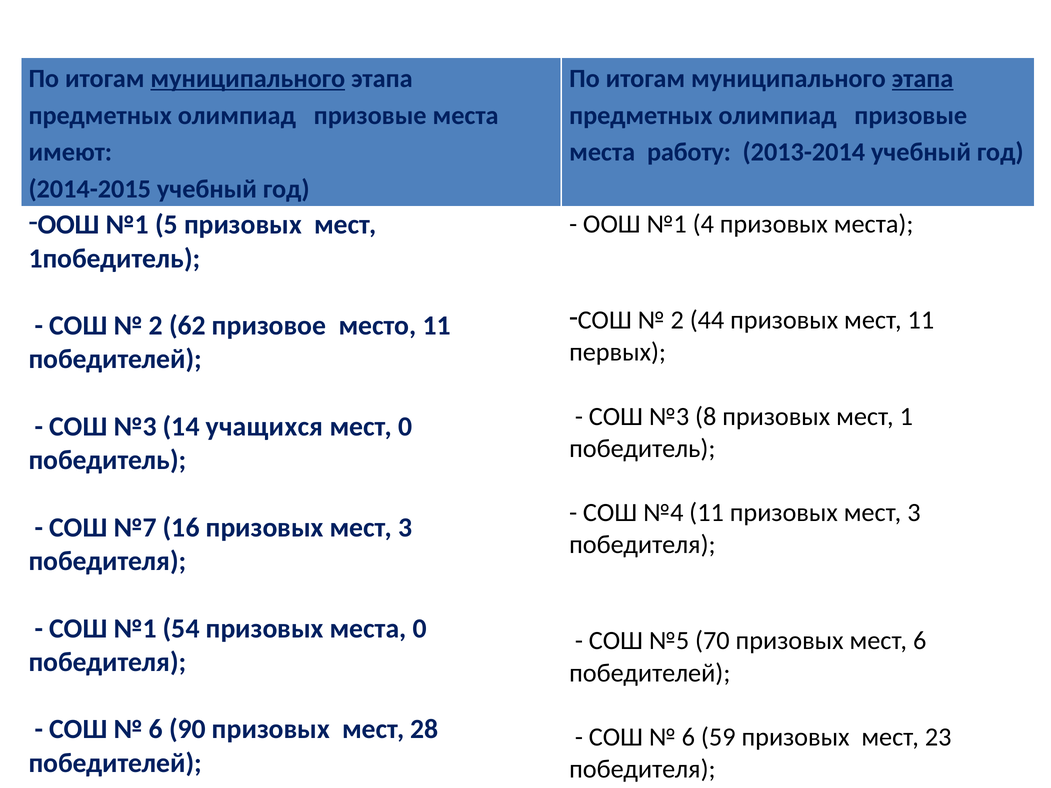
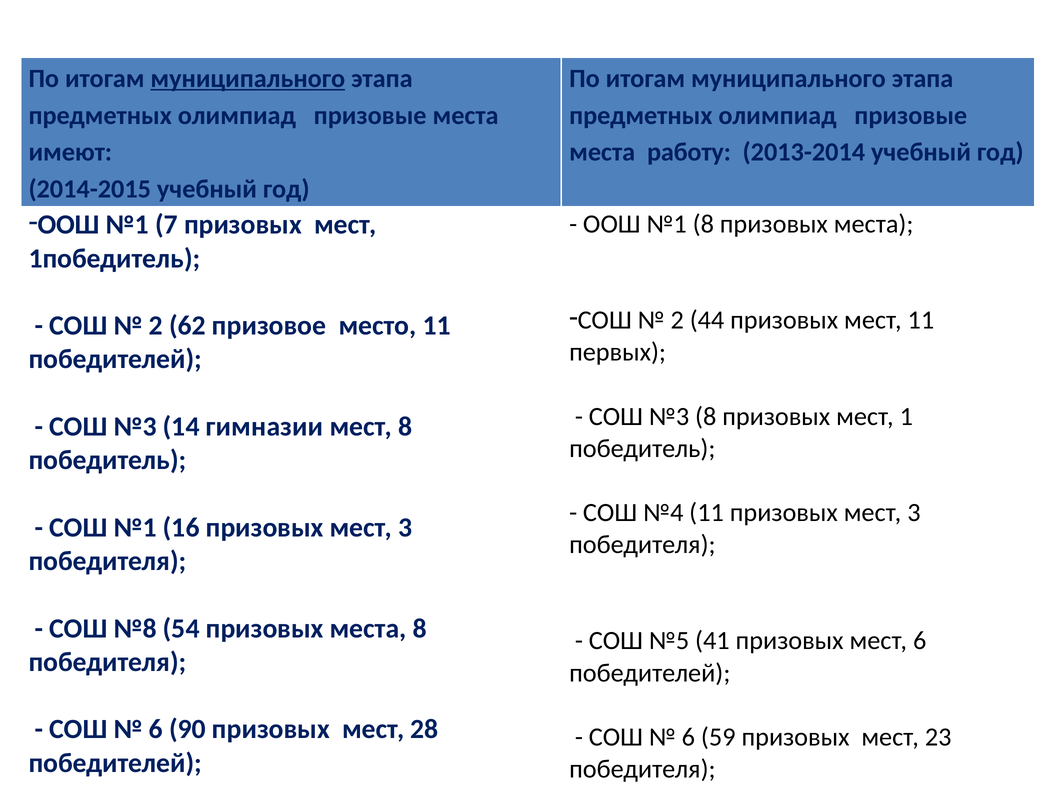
этапа at (923, 79) underline: present -> none
5: 5 -> 7
№1 4: 4 -> 8
учащихся: учащихся -> гимназии
мест 0: 0 -> 8
СОШ №7: №7 -> №1
СОШ №1: №1 -> №8
места 0: 0 -> 8
70: 70 -> 41
